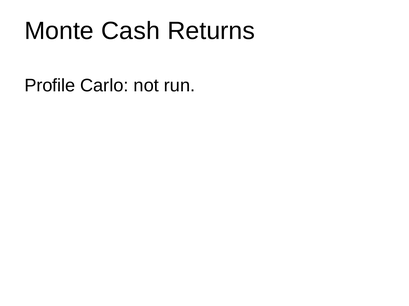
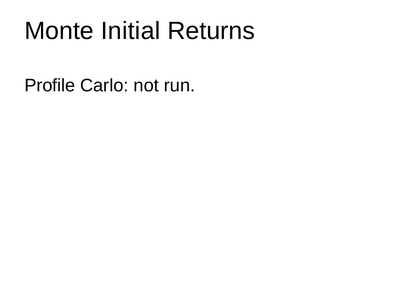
Cash: Cash -> Initial
